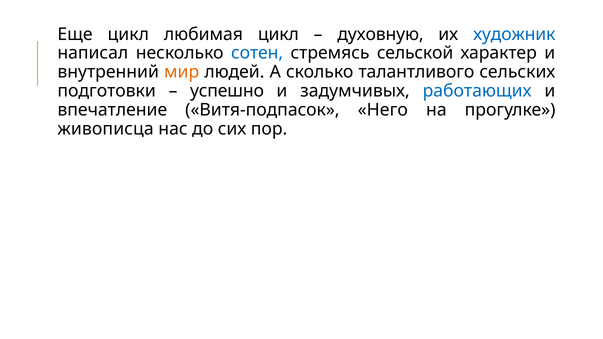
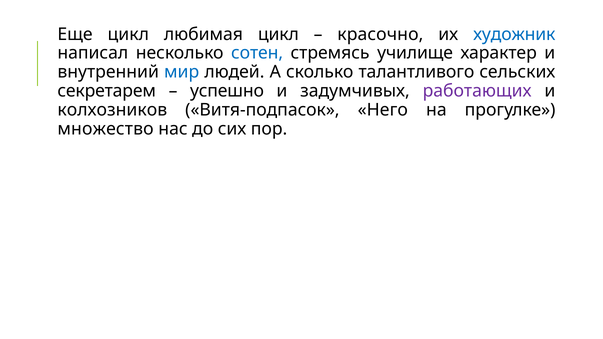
духовную: духовную -> красочно
сельской: сельской -> училище
мир colour: orange -> blue
подготовки: подготовки -> секретарем
работающих colour: blue -> purple
впечатление: впечатление -> колхозников
живописца: живописца -> множество
